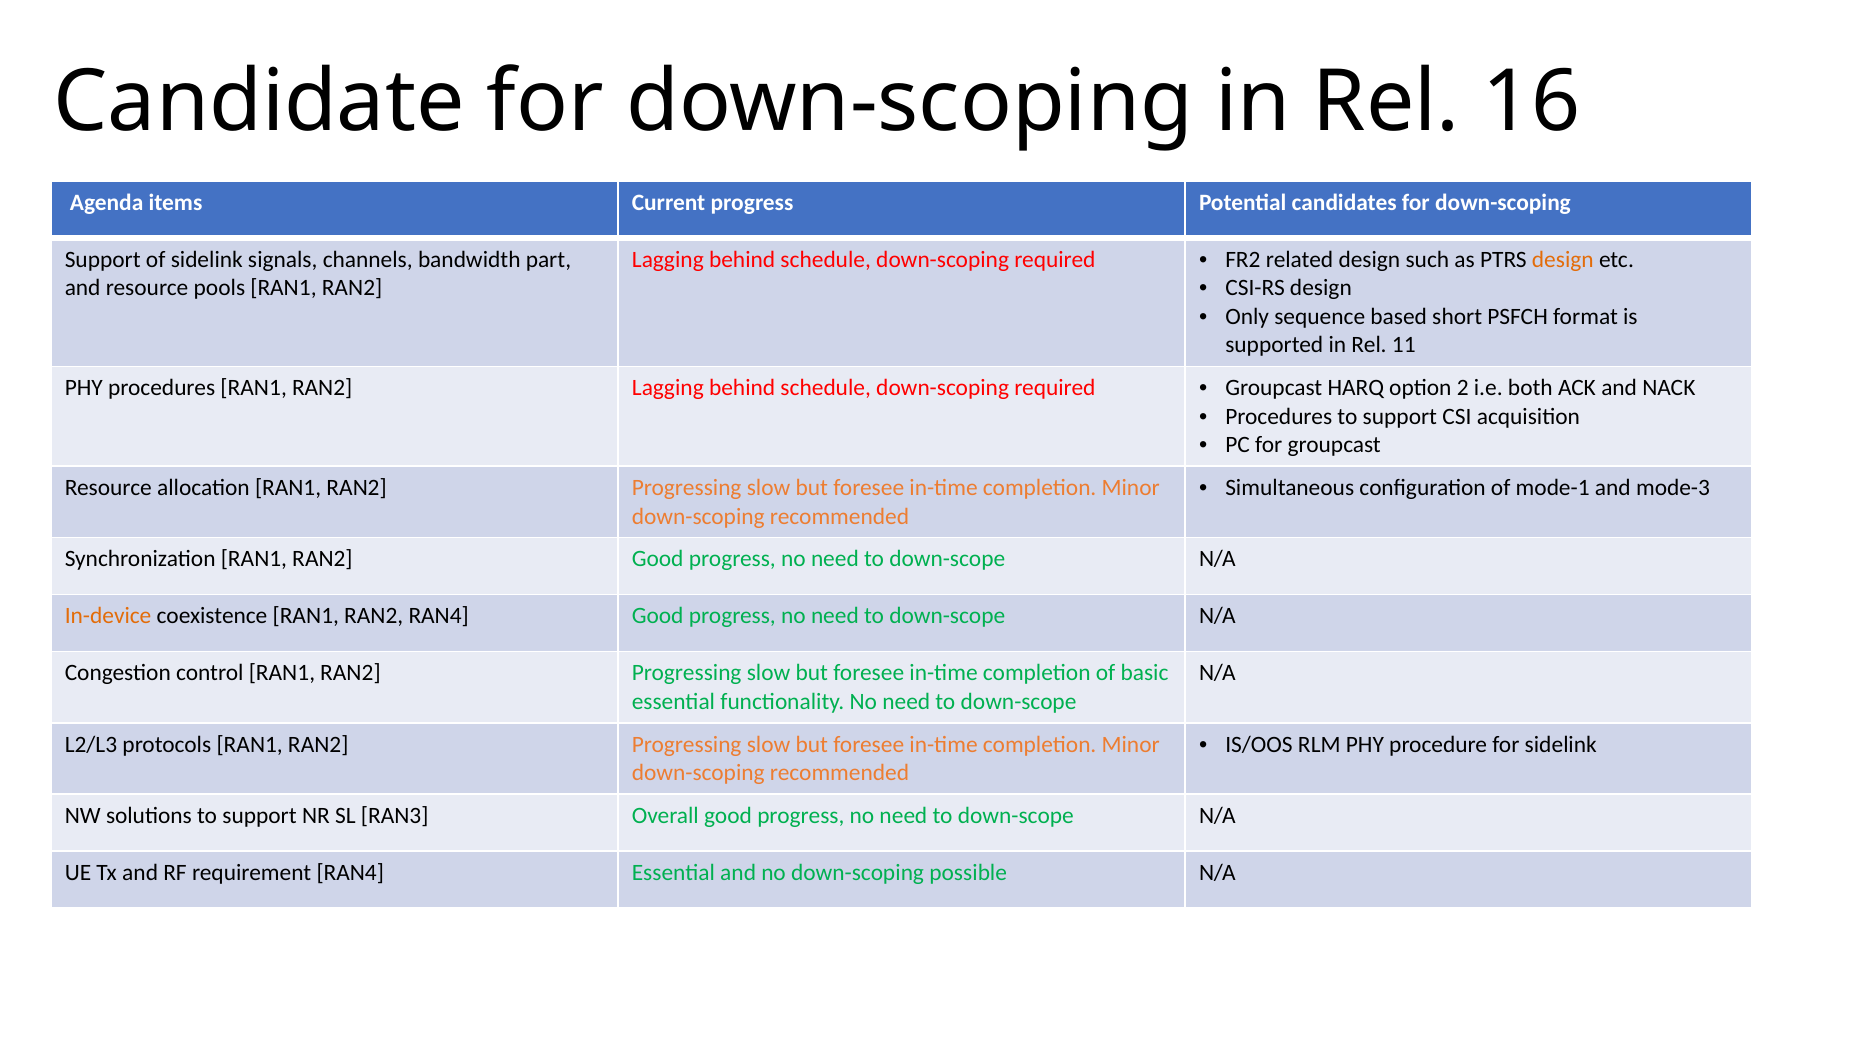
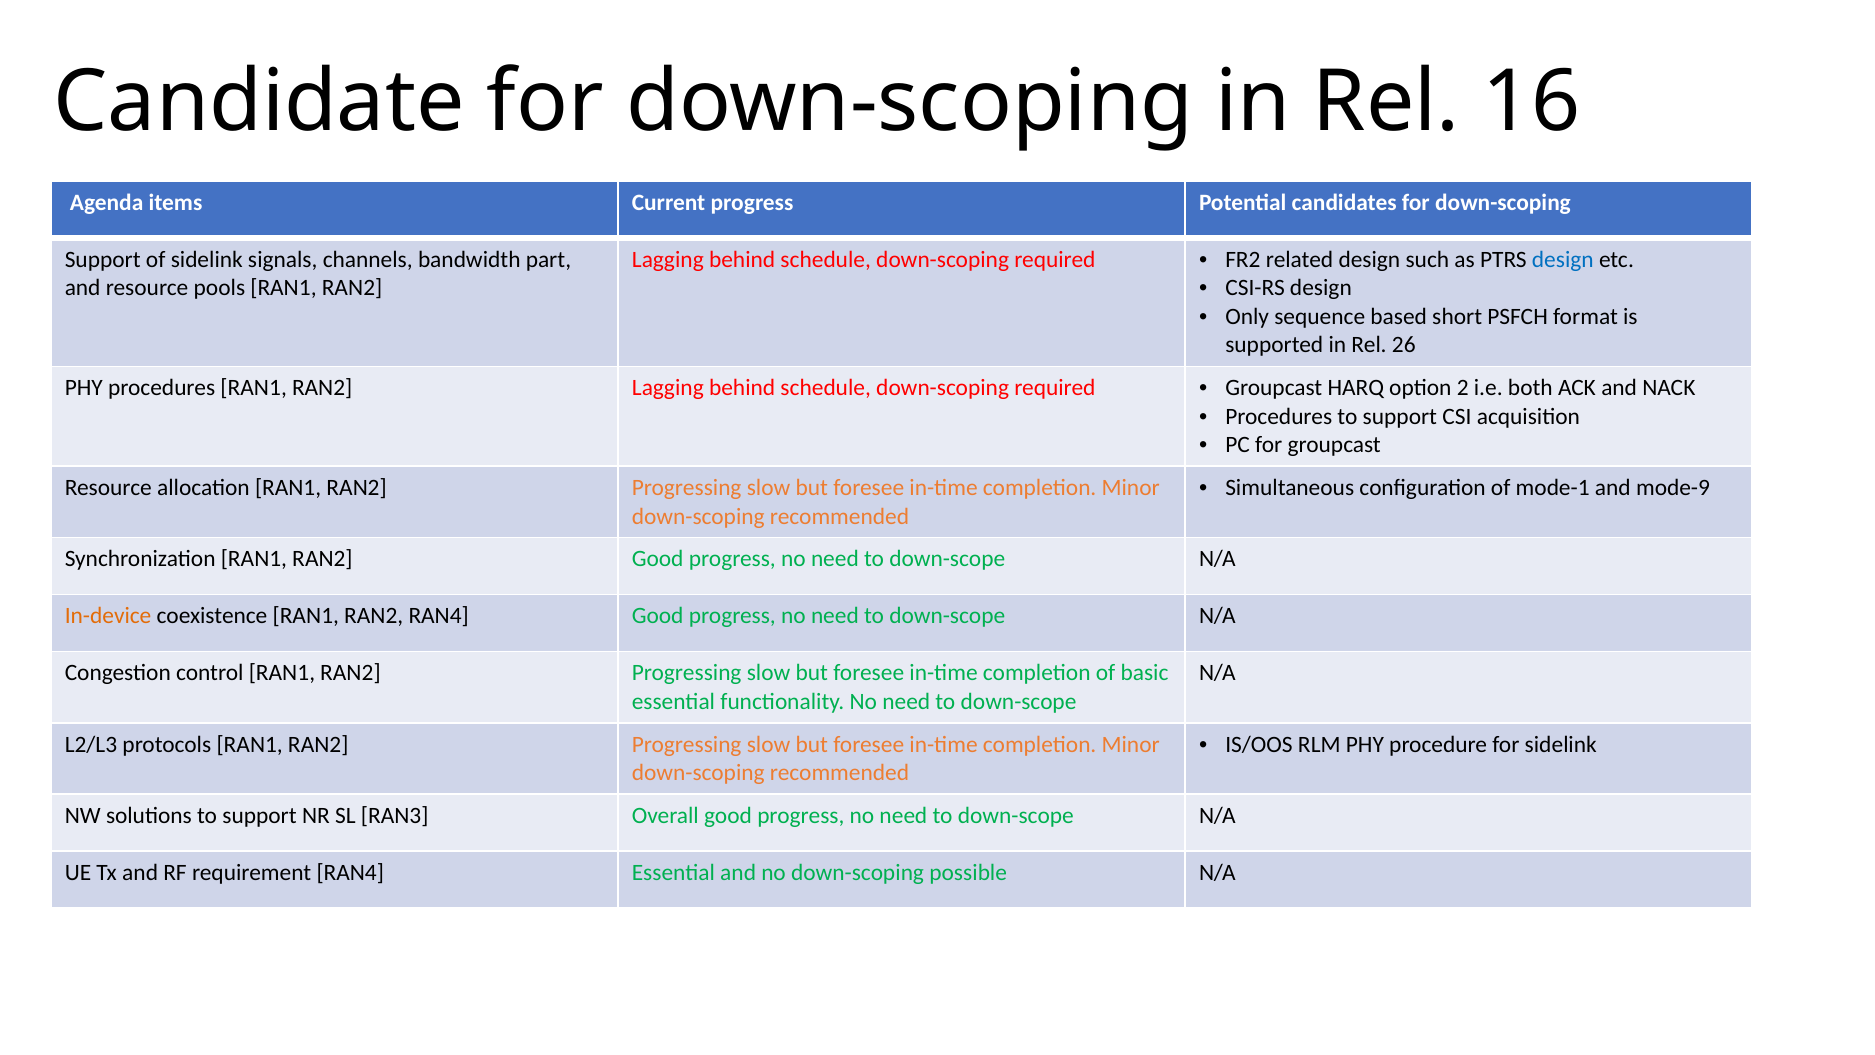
design at (1563, 259) colour: orange -> blue
11: 11 -> 26
mode-3: mode-3 -> mode-9
